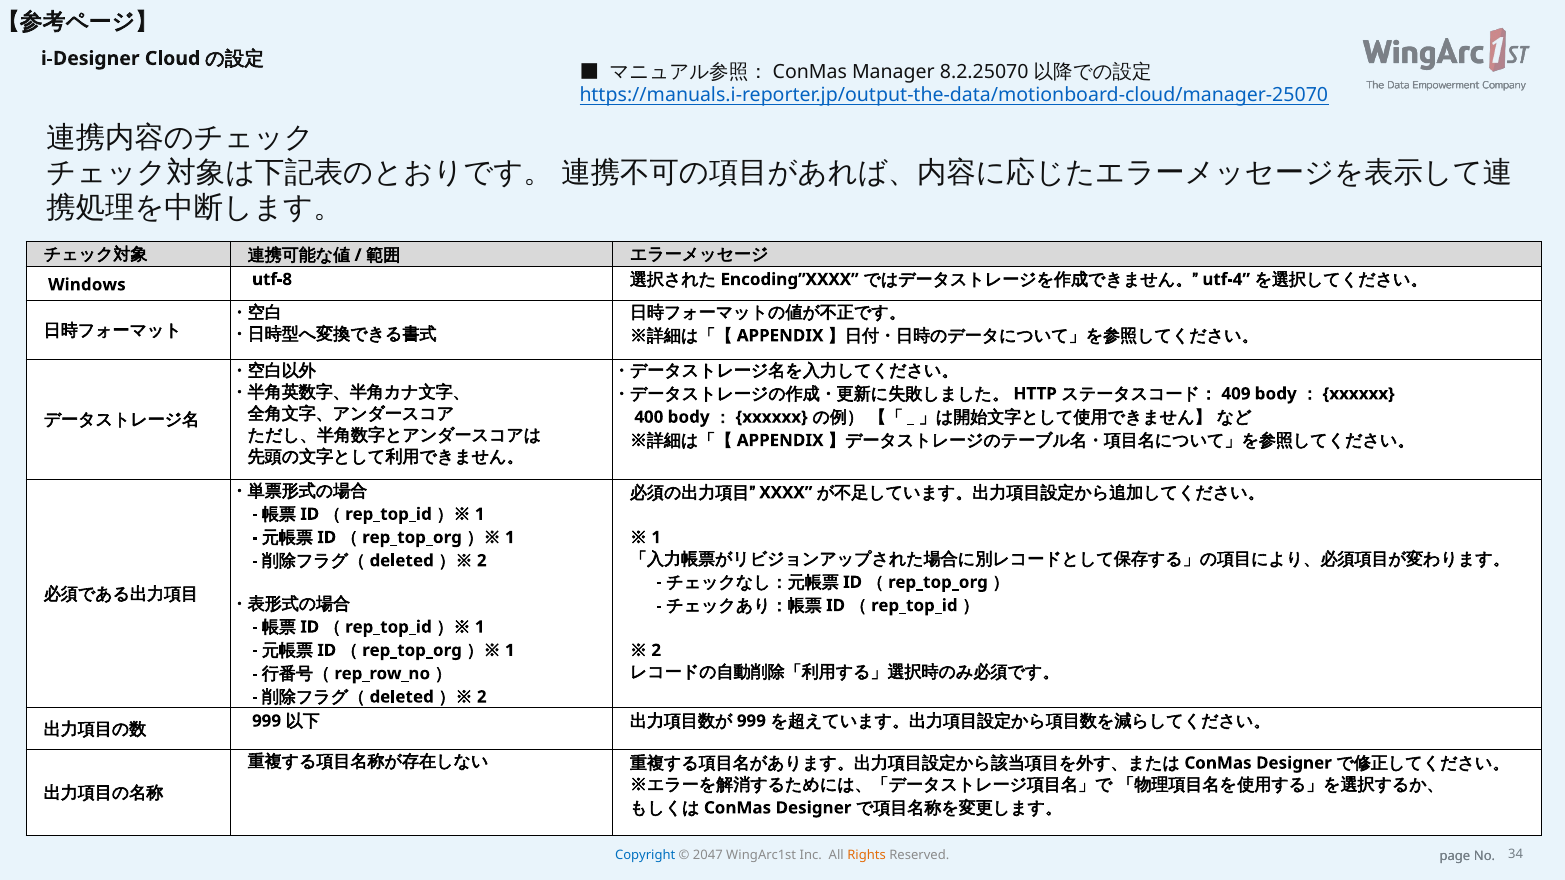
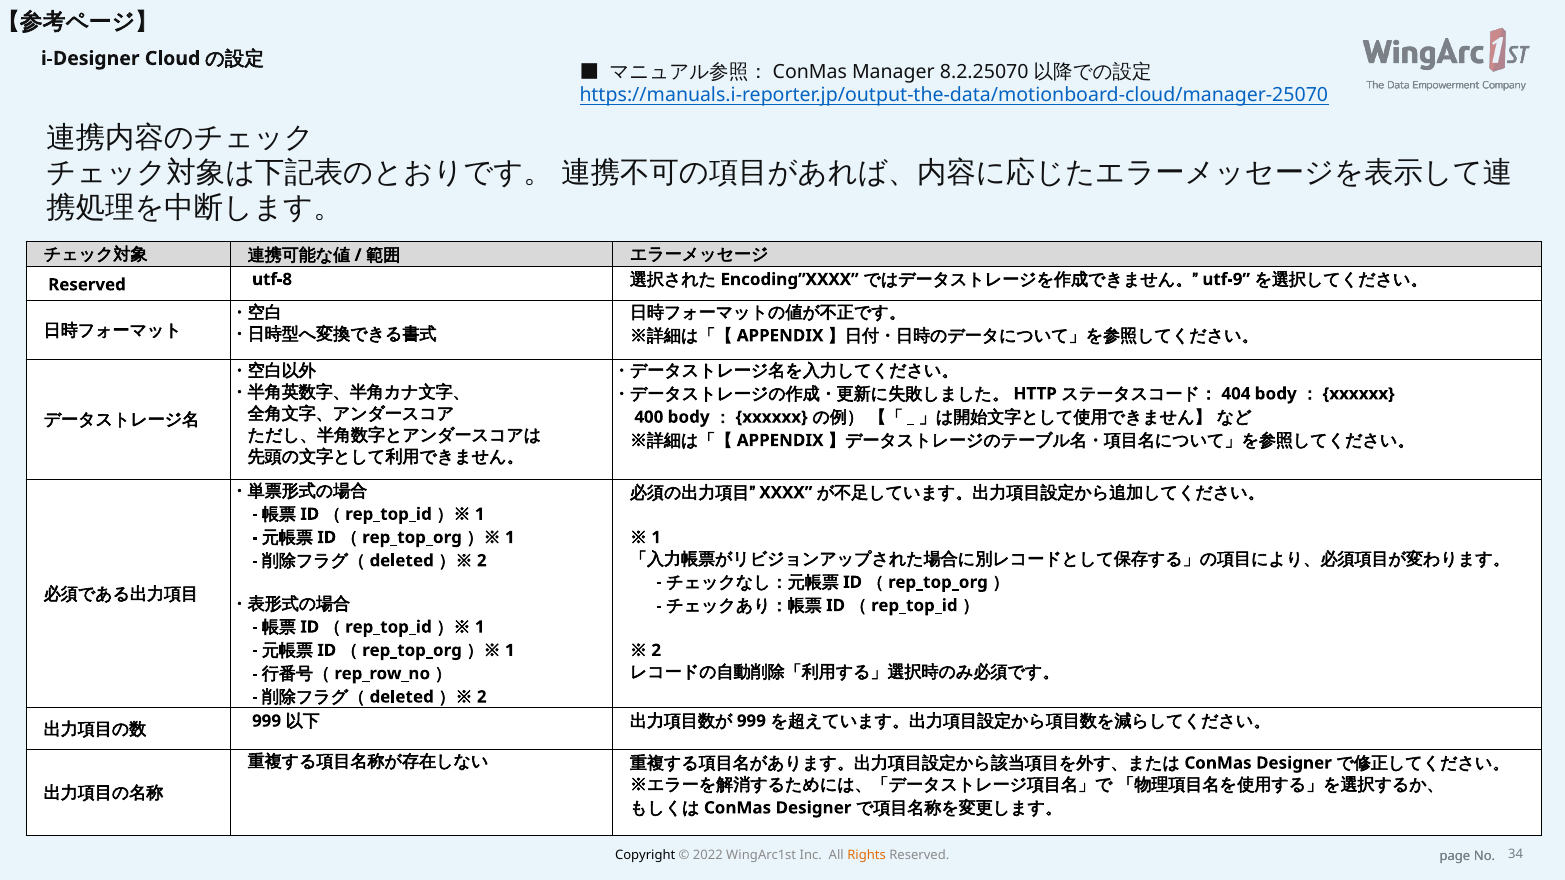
Windows at (87, 285): Windows -> Reserved
utf-4: utf-4 -> utf-9
409: 409 -> 404
Copyright colour: blue -> black
2047: 2047 -> 2022
